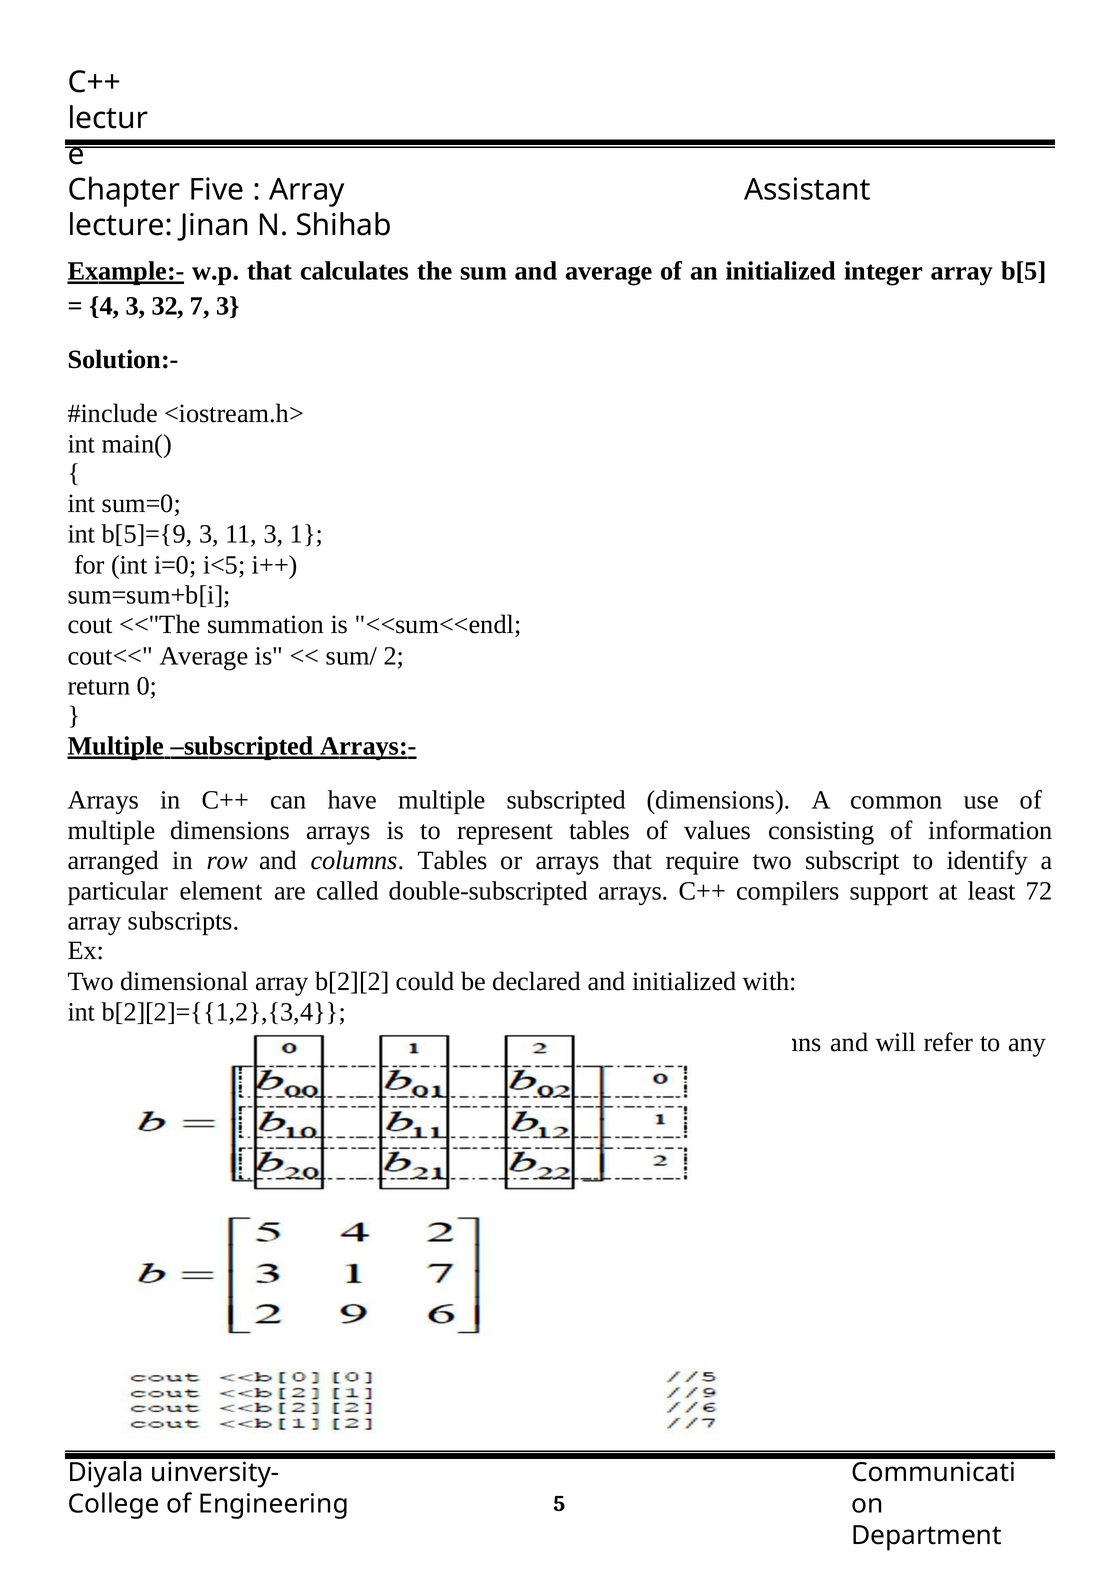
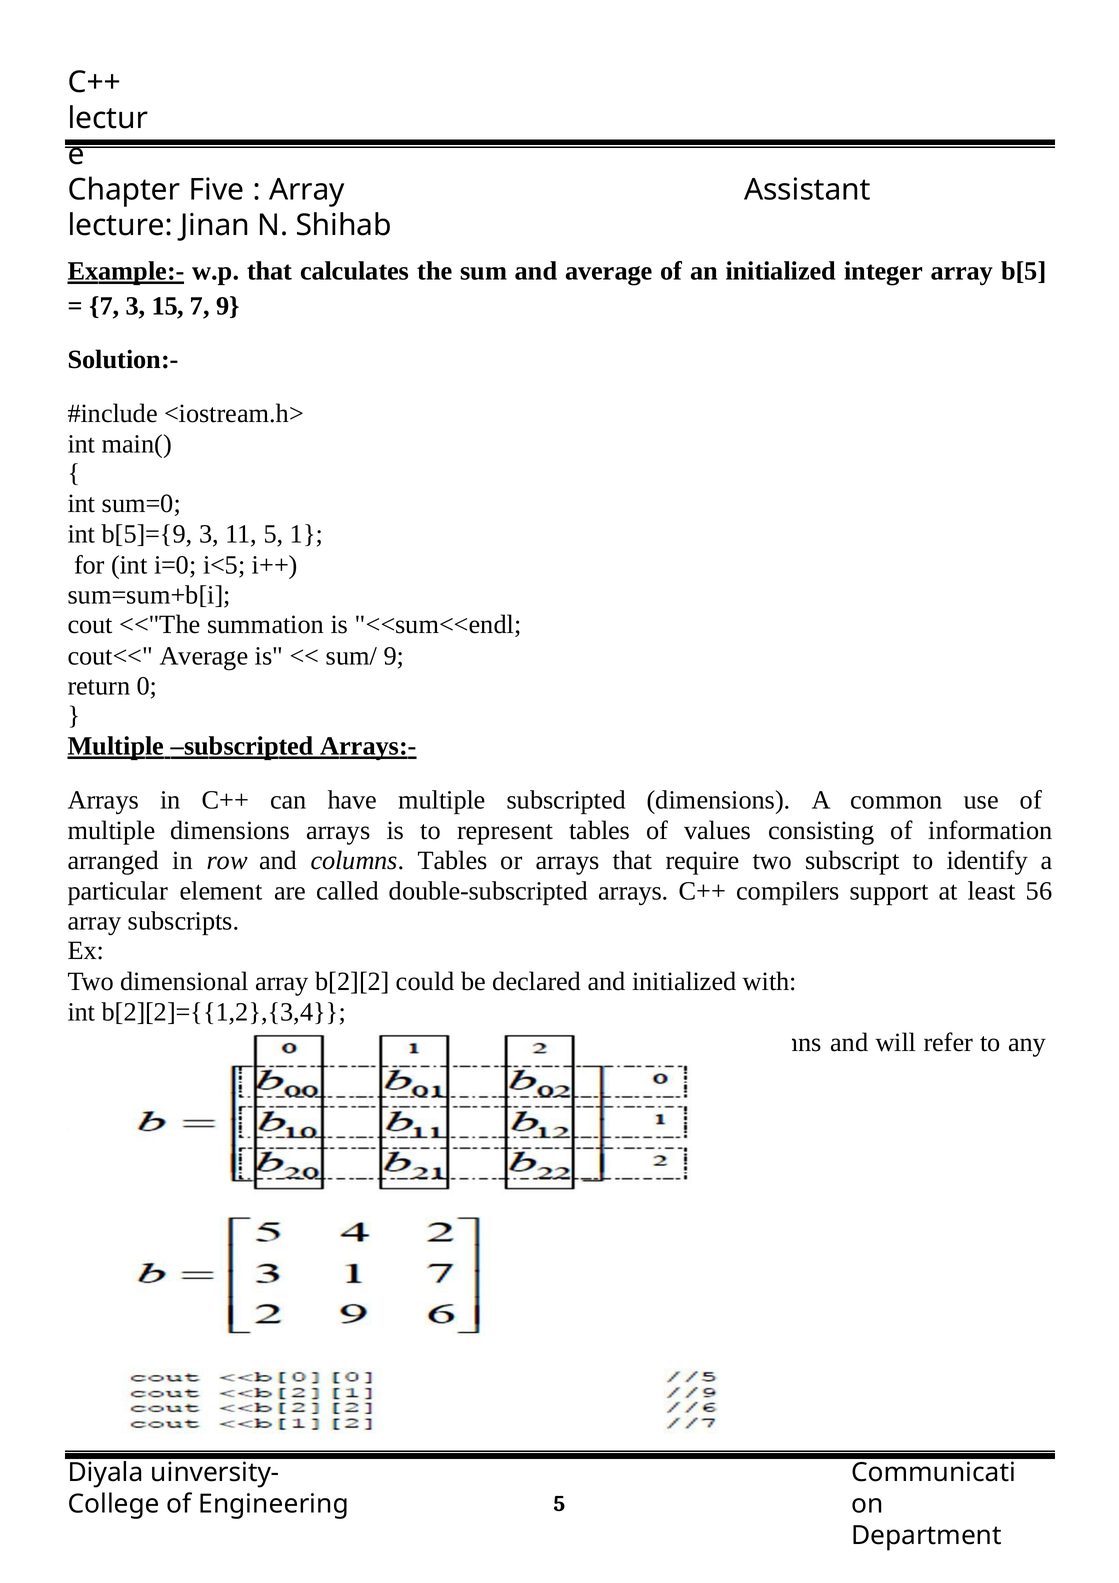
4 at (104, 306): 4 -> 7
32: 32 -> 15
7 3: 3 -> 9
11 3: 3 -> 5
sum/ 2: 2 -> 9
72: 72 -> 56
